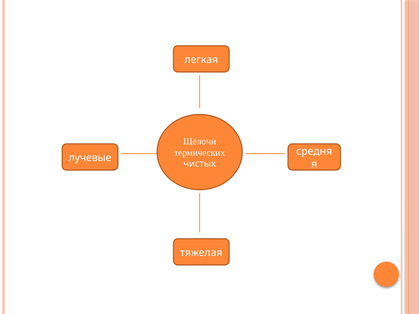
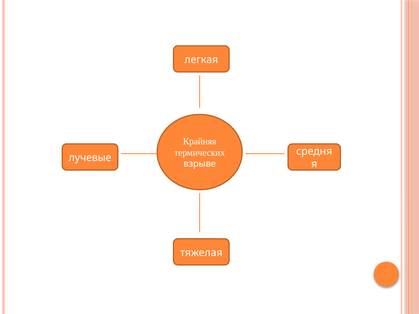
Щёлочи: Щёлочи -> Крайняя
чистых: чистых -> взрыве
